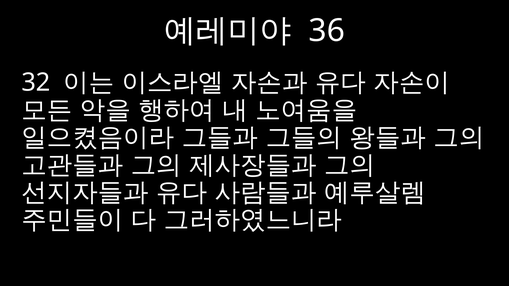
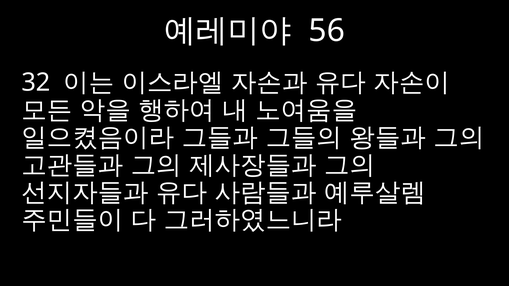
36: 36 -> 56
